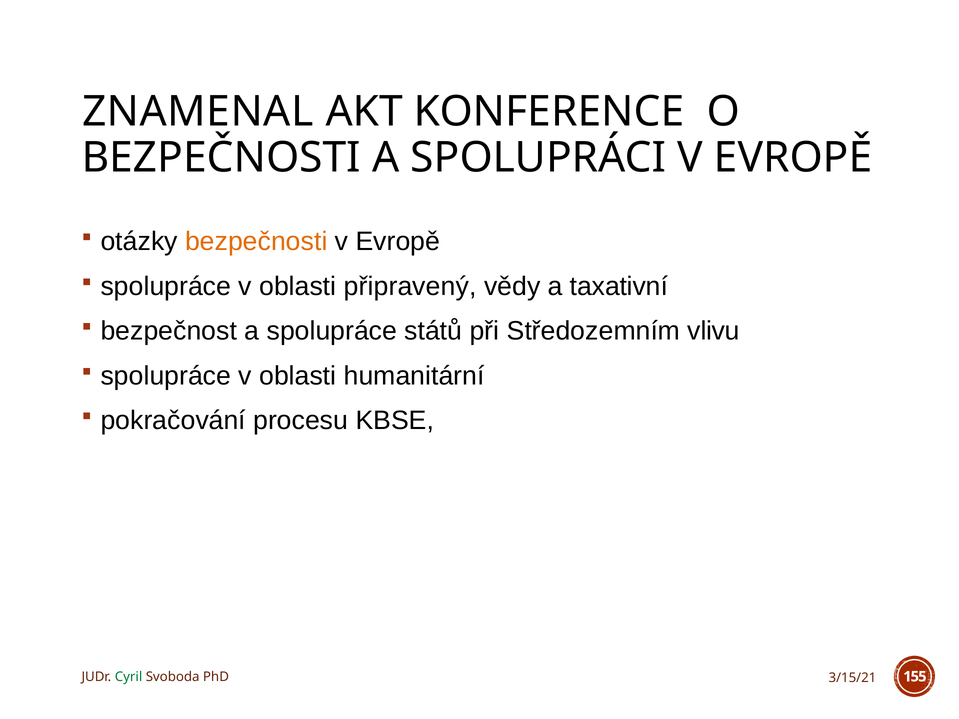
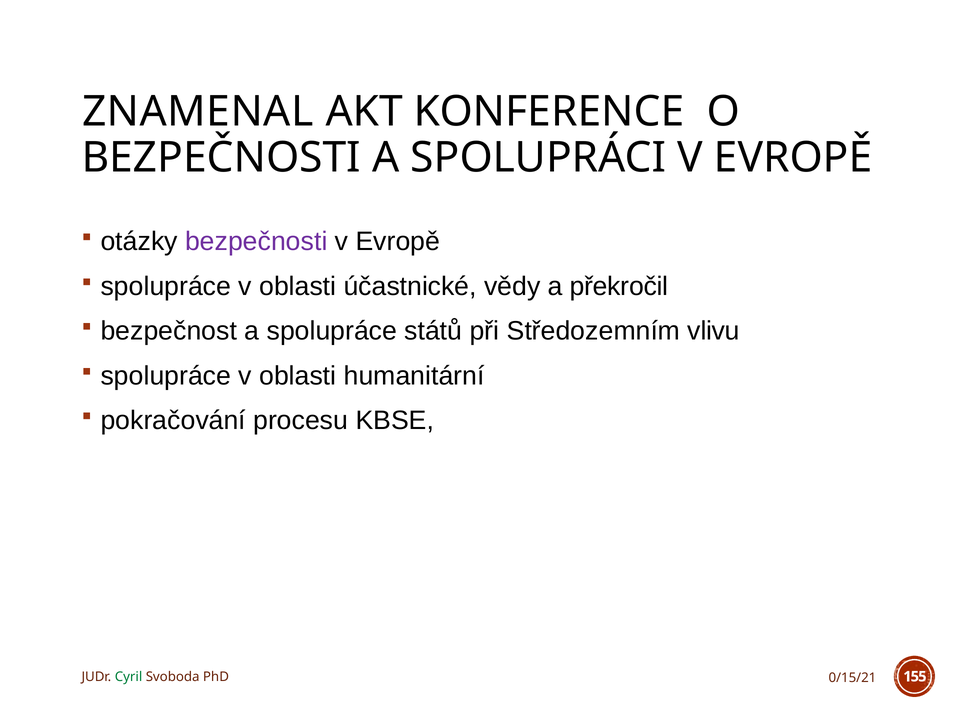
bezpečnosti at (256, 242) colour: orange -> purple
připravený: připravený -> účastnické
taxativní: taxativní -> překročil
3/15/21: 3/15/21 -> 0/15/21
